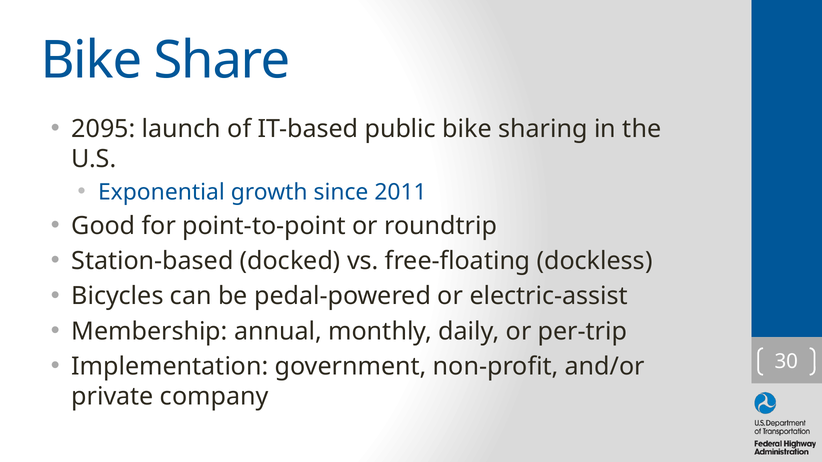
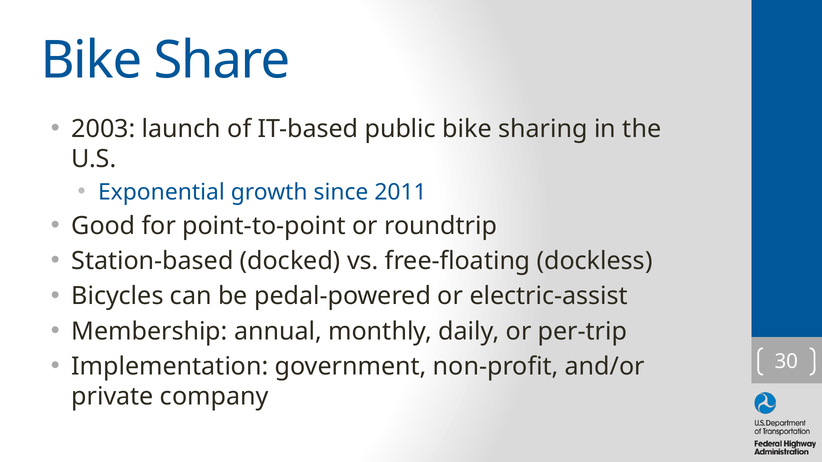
2095: 2095 -> 2003
